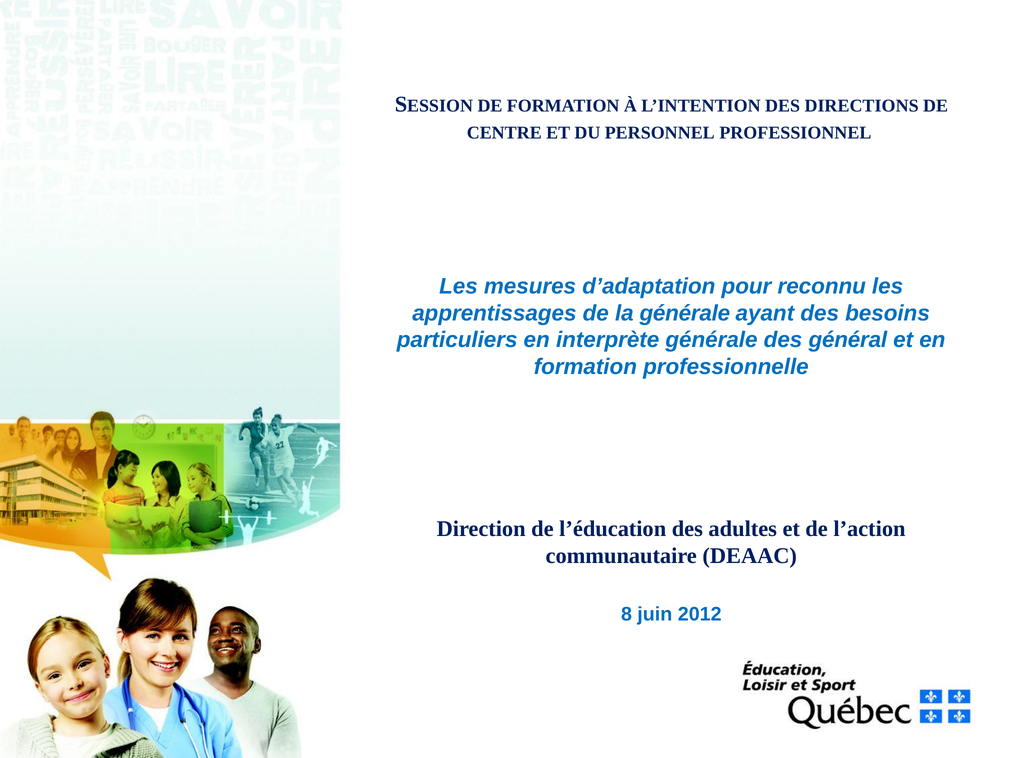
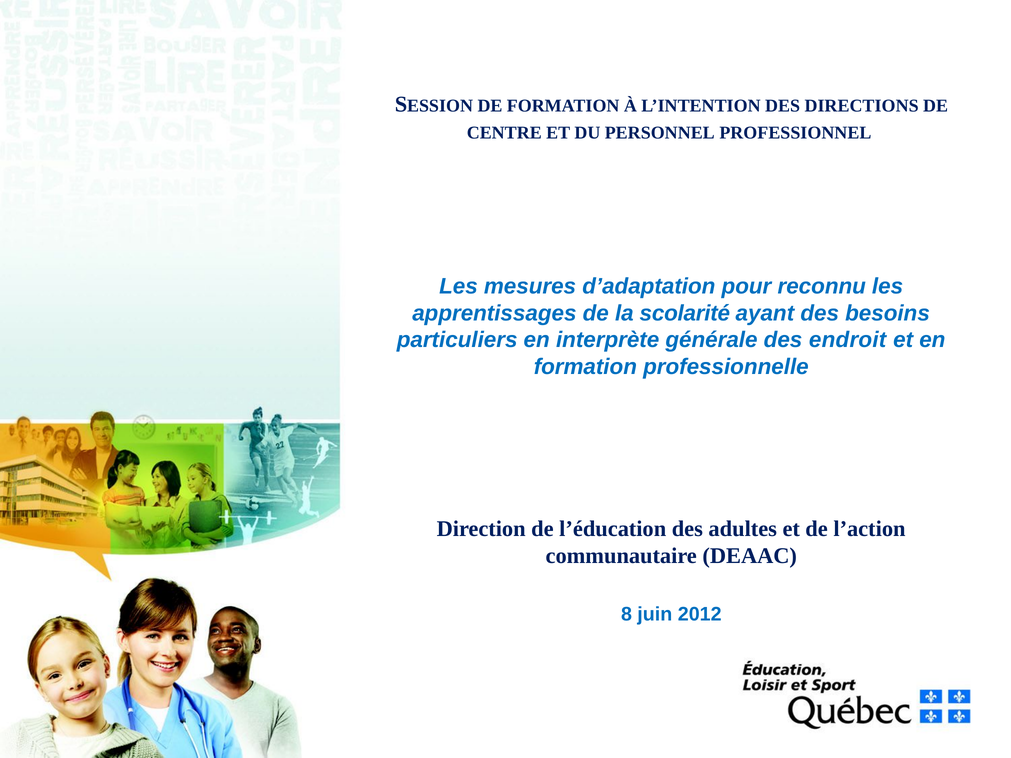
la générale: générale -> scolarité
général: général -> endroit
